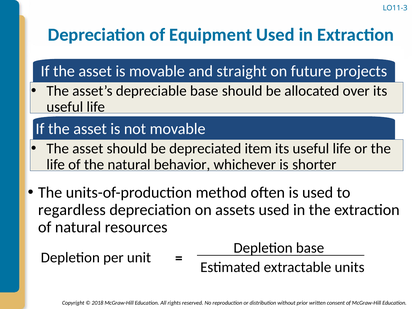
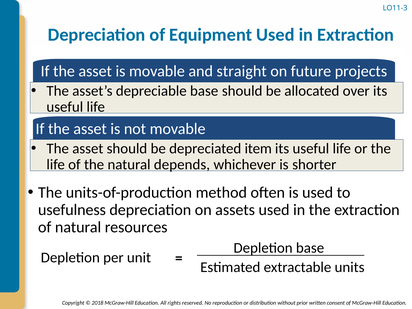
behavior: behavior -> depends
regardless: regardless -> usefulness
